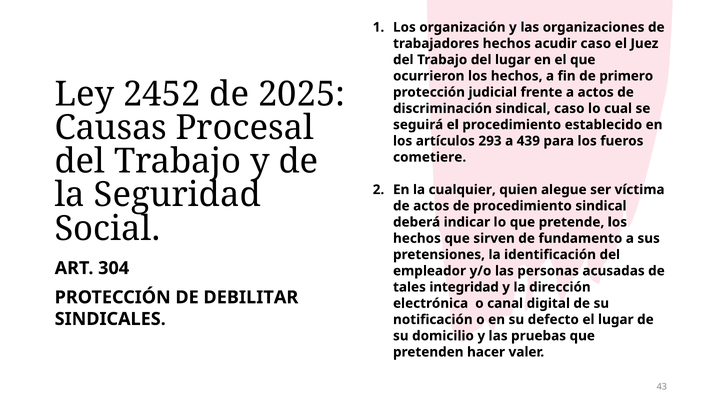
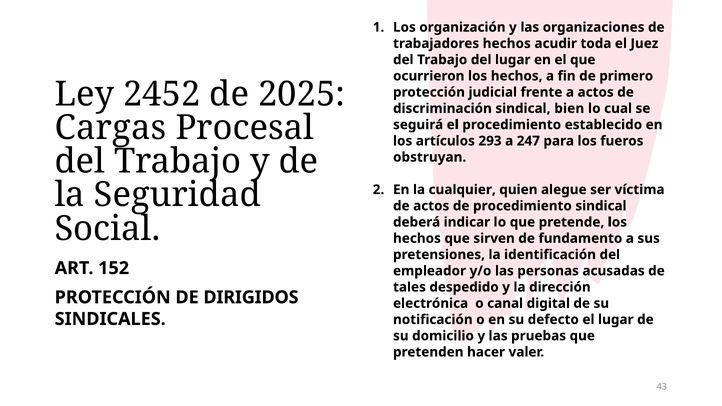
acudir caso: caso -> toda
sindical caso: caso -> bien
Causas: Causas -> Cargas
439: 439 -> 247
cometiere: cometiere -> obstruyan
304: 304 -> 152
integridad: integridad -> despedido
DEBILITAR: DEBILITAR -> DIRIGIDOS
